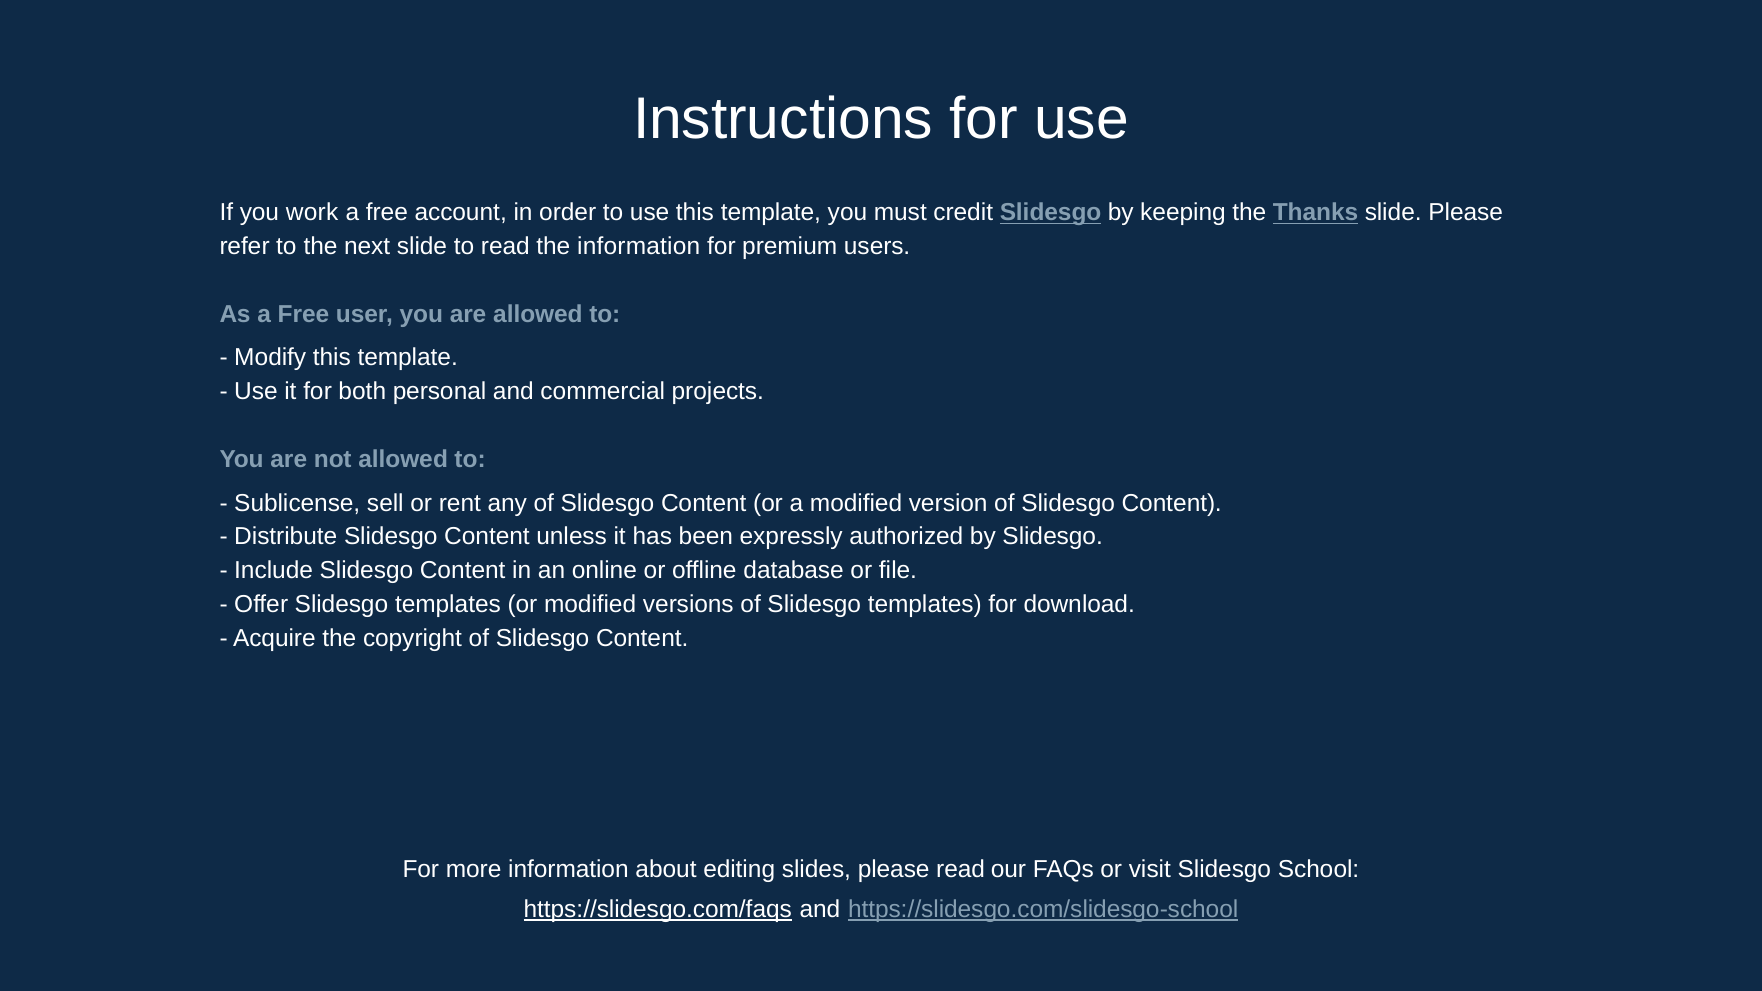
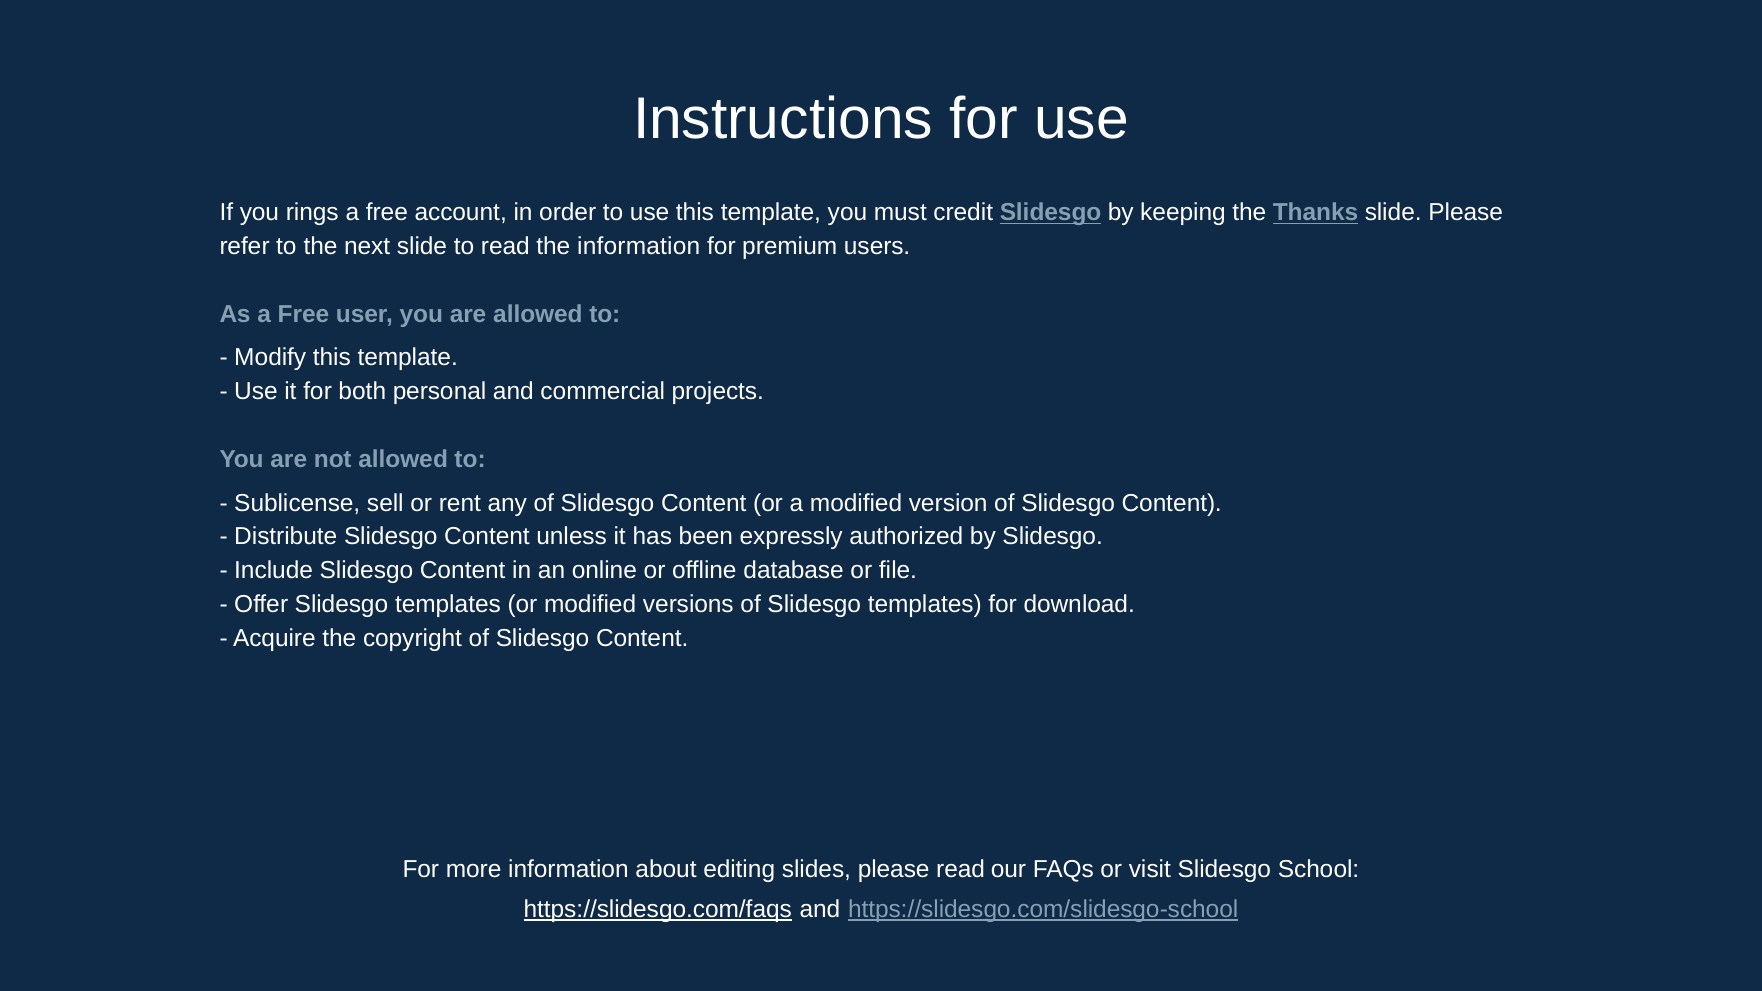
work: work -> rings
